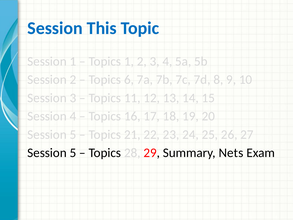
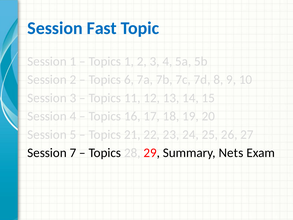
This: This -> Fast
5 at (73, 153): 5 -> 7
